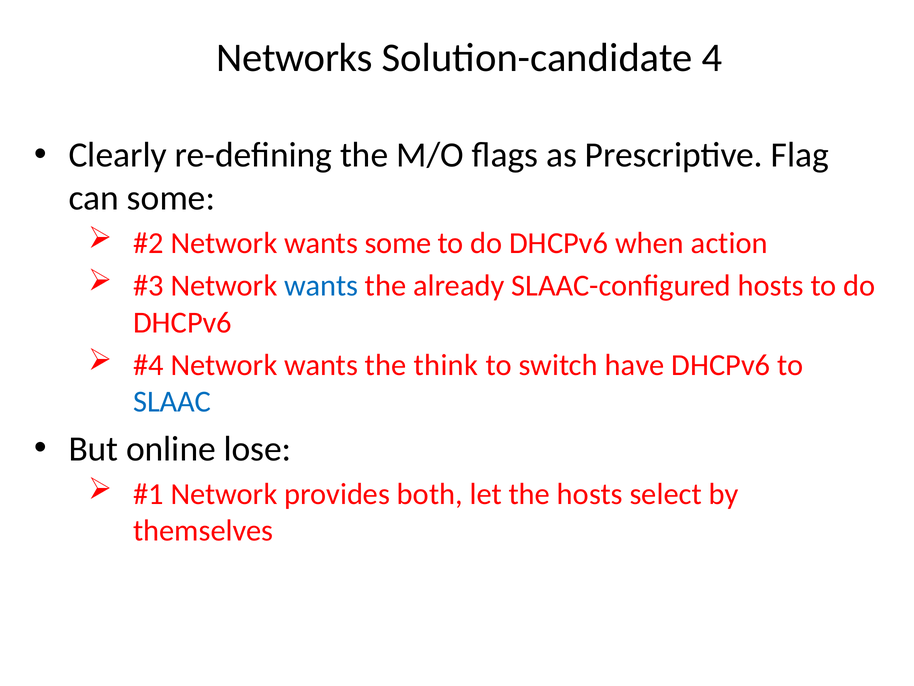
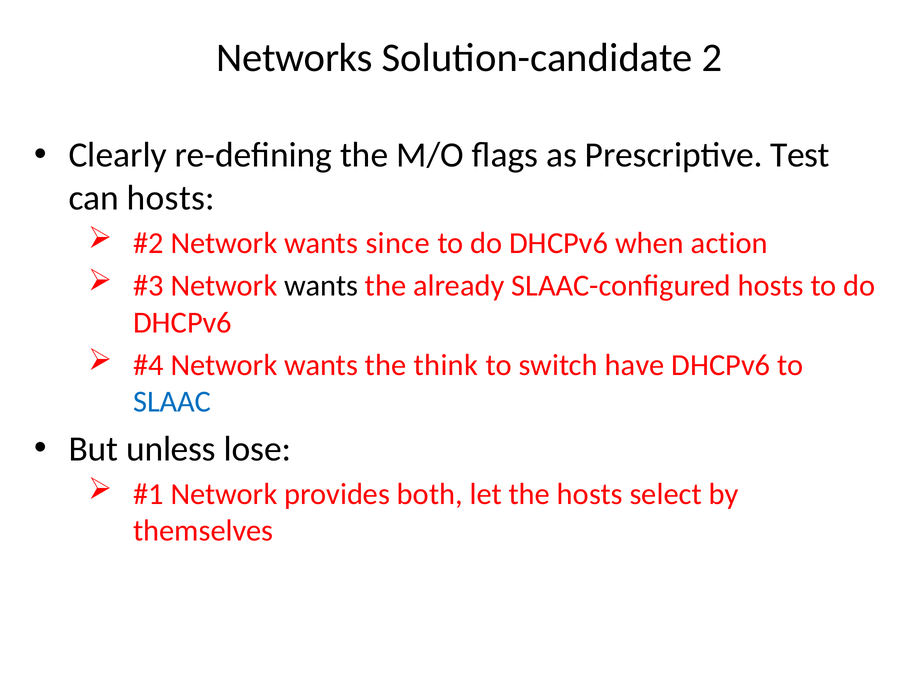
4: 4 -> 2
Flag: Flag -> Test
can some: some -> hosts
wants some: some -> since
wants at (321, 286) colour: blue -> black
online: online -> unless
